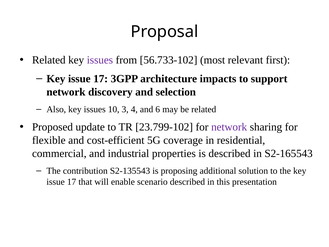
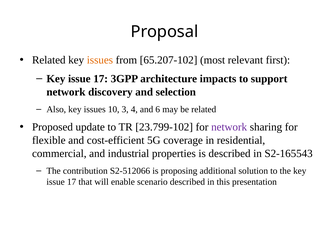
issues at (100, 60) colour: purple -> orange
56.733-102: 56.733-102 -> 65.207-102
S2-135543: S2-135543 -> S2-512066
